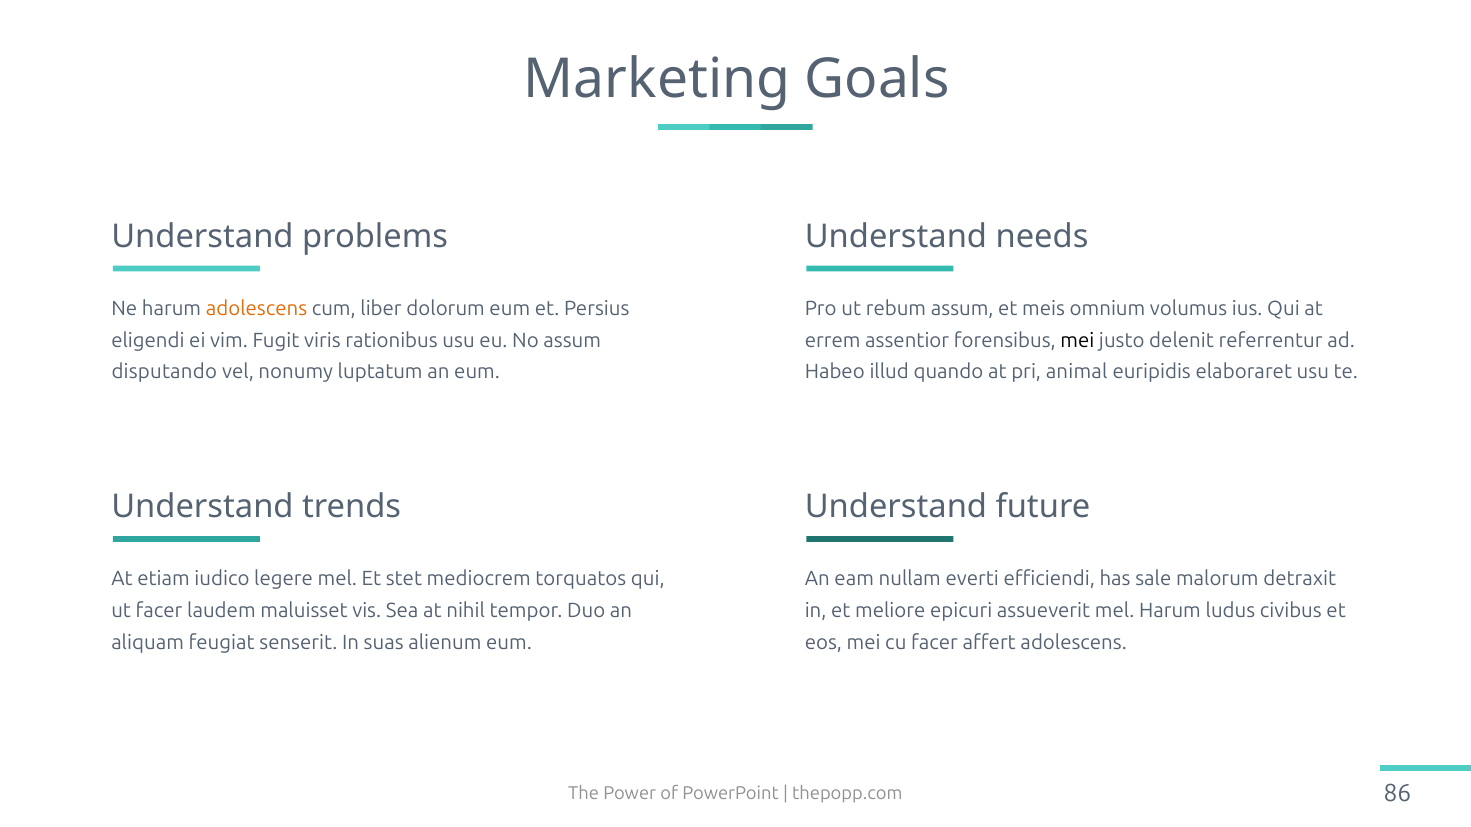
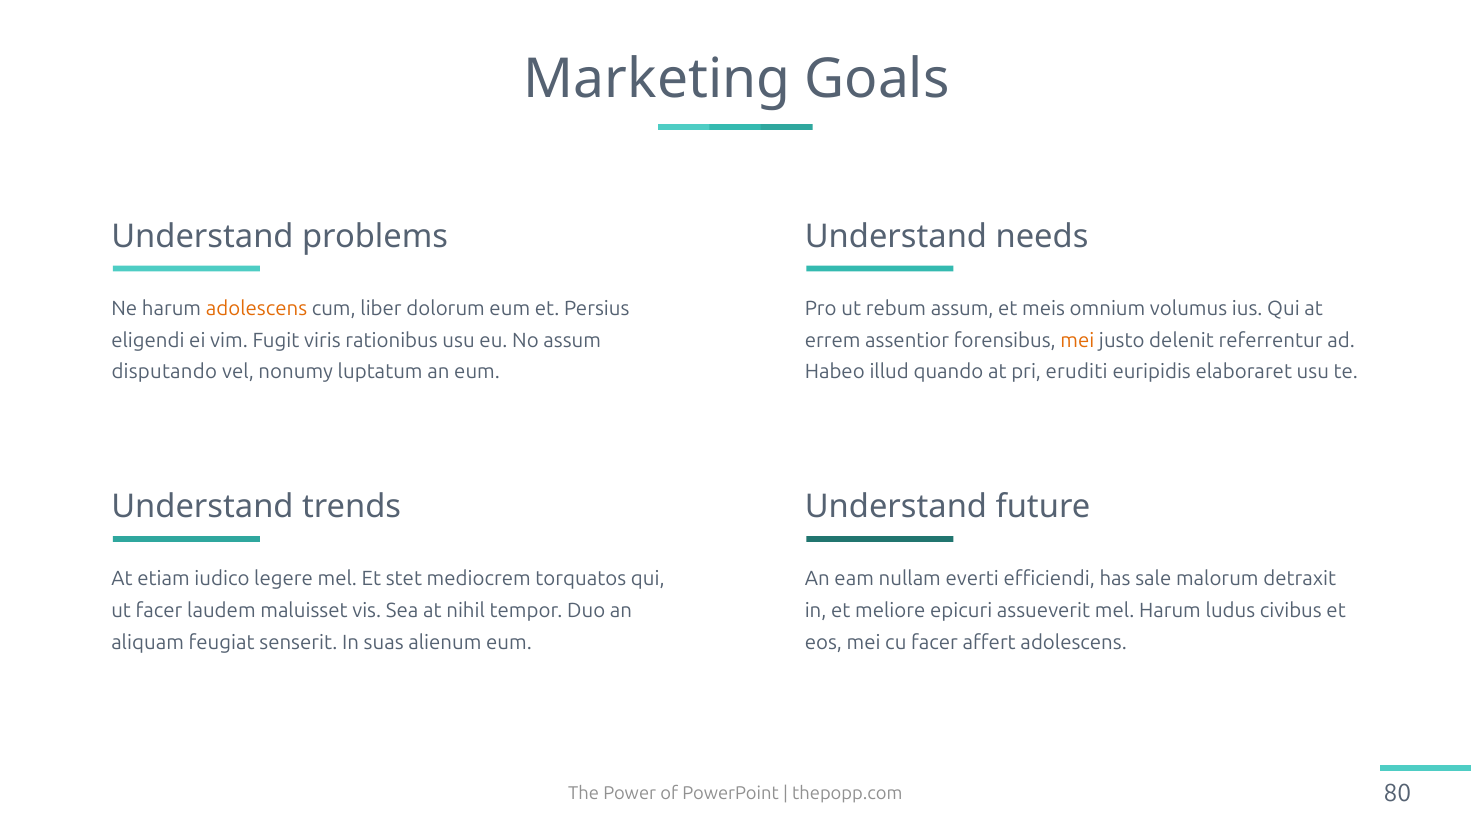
mei at (1077, 340) colour: black -> orange
animal: animal -> eruditi
86: 86 -> 80
